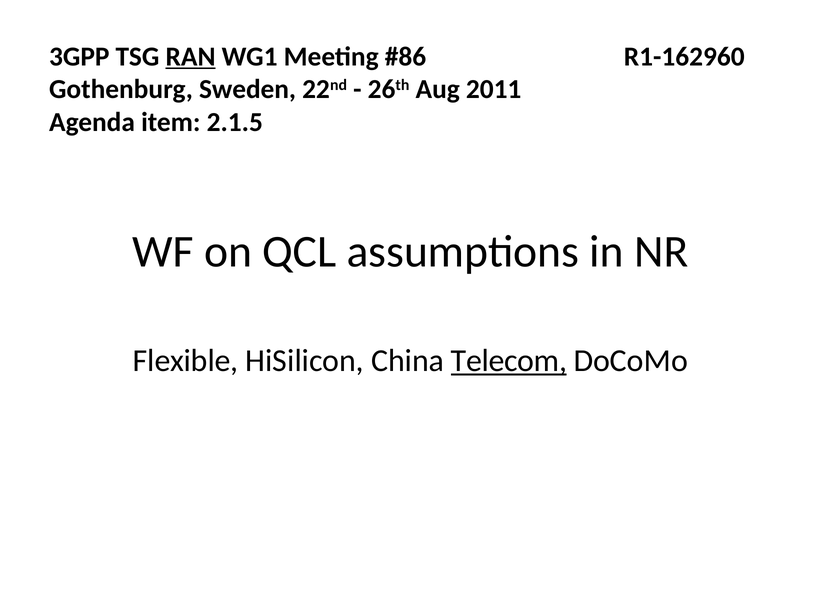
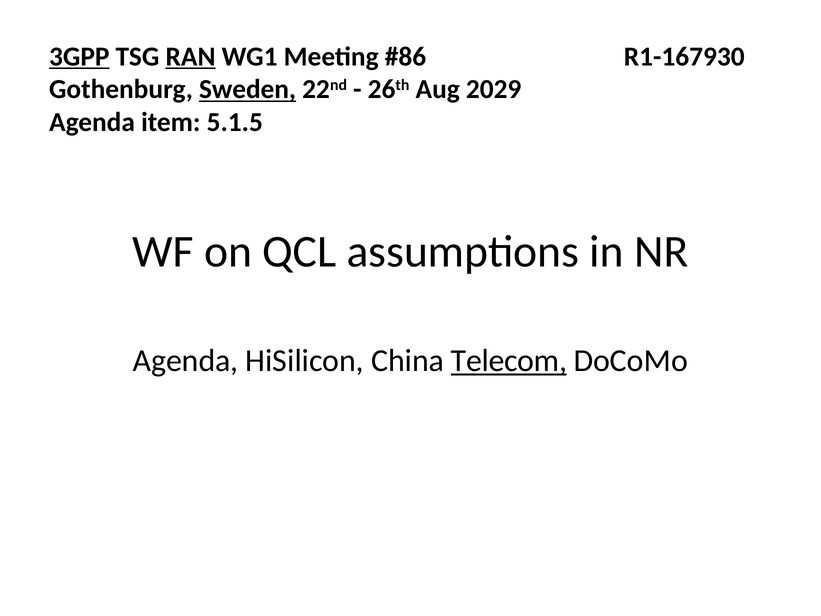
3GPP underline: none -> present
R1-162960: R1-162960 -> R1-167930
Sweden underline: none -> present
2011: 2011 -> 2029
2.1.5: 2.1.5 -> 5.1.5
Flexible at (186, 361): Flexible -> Agenda
